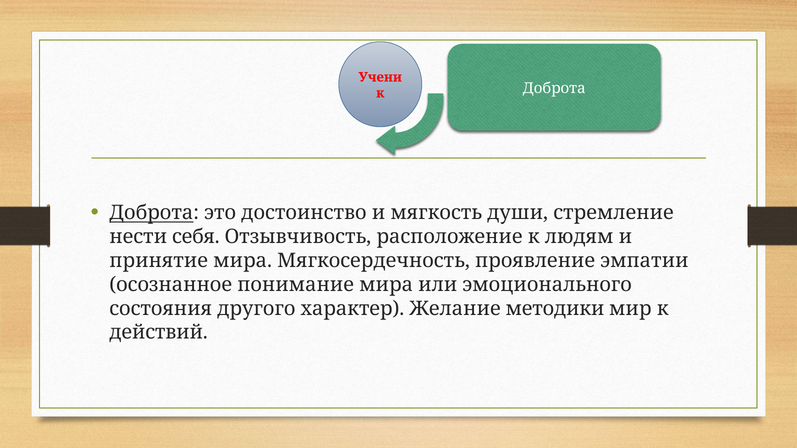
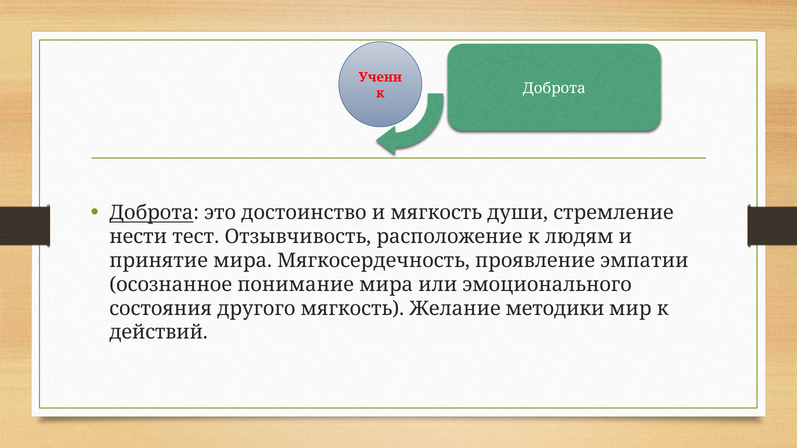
себя: себя -> тест
другого характер: характер -> мягкость
